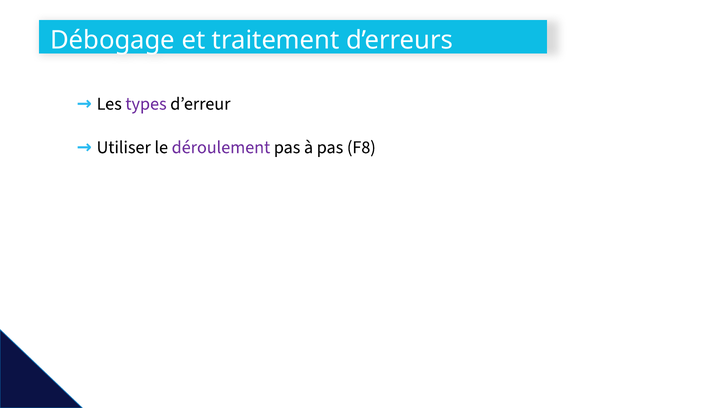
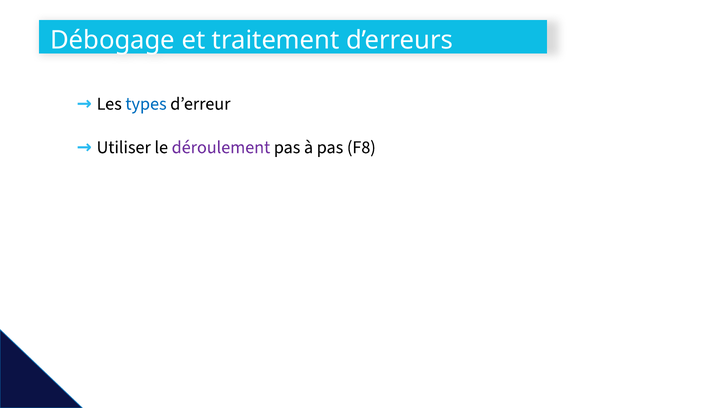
types colour: purple -> blue
